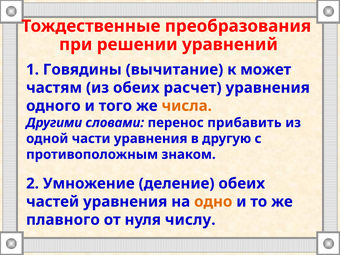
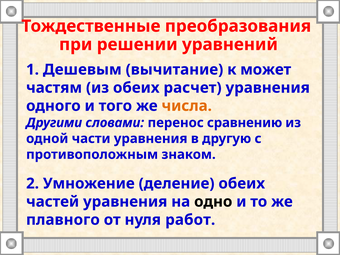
Говядины: Говядины -> Дешевым
прибавить: прибавить -> сравнению
одно colour: orange -> black
числу: числу -> работ
